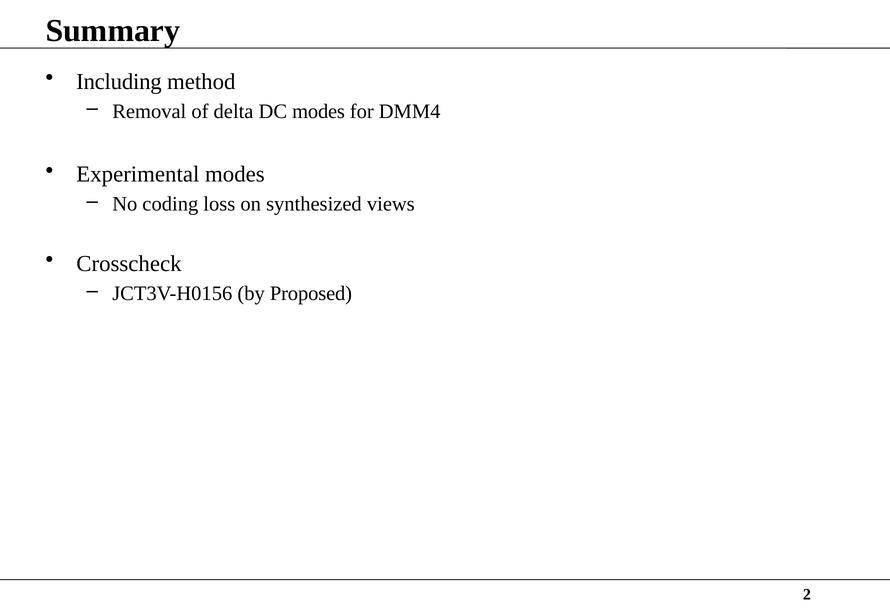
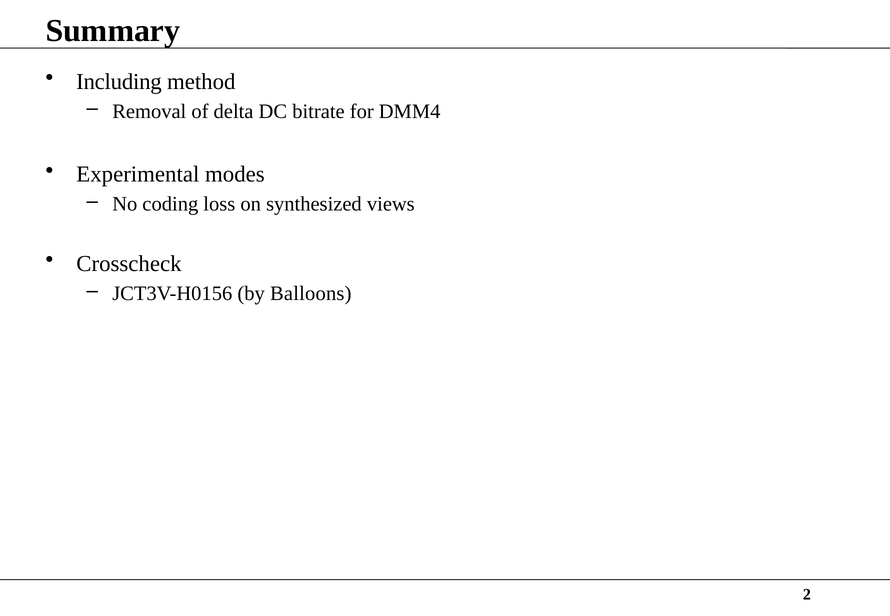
DC modes: modes -> bitrate
Proposed: Proposed -> Balloons
